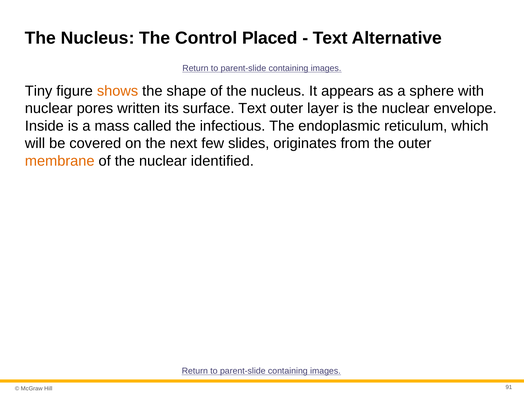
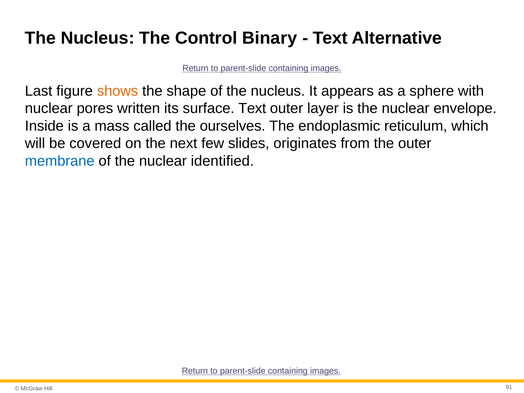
Placed: Placed -> Binary
Tiny: Tiny -> Last
infectious: infectious -> ourselves
membrane colour: orange -> blue
